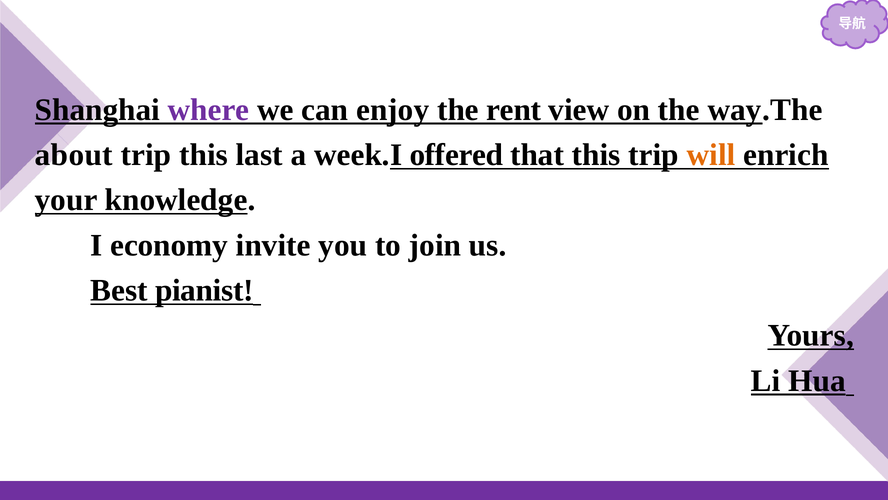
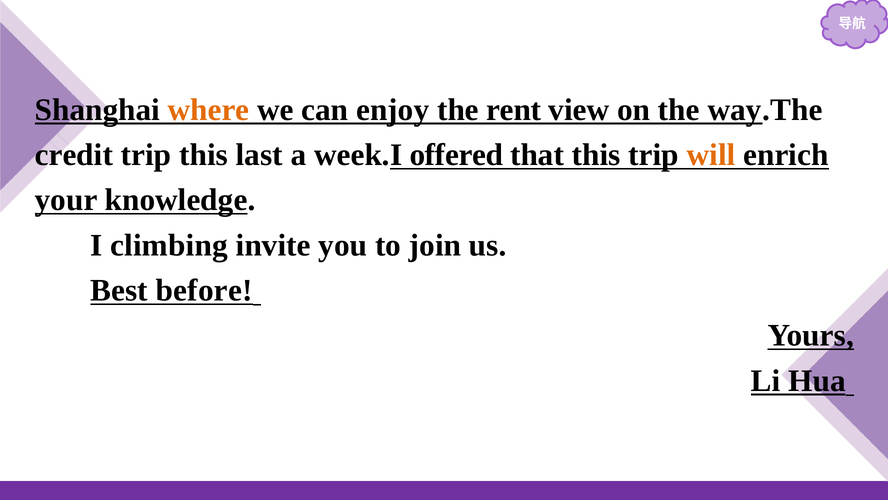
where colour: purple -> orange
about: about -> credit
economy: economy -> climbing
pianist: pianist -> before
